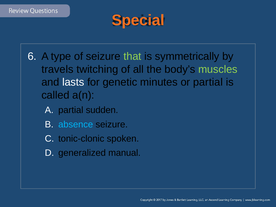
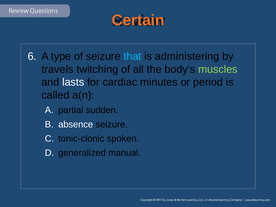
Special: Special -> Certain
that colour: light green -> light blue
symmetrically: symmetrically -> administering
genetic: genetic -> cardiac
or partial: partial -> period
absence colour: light blue -> white
